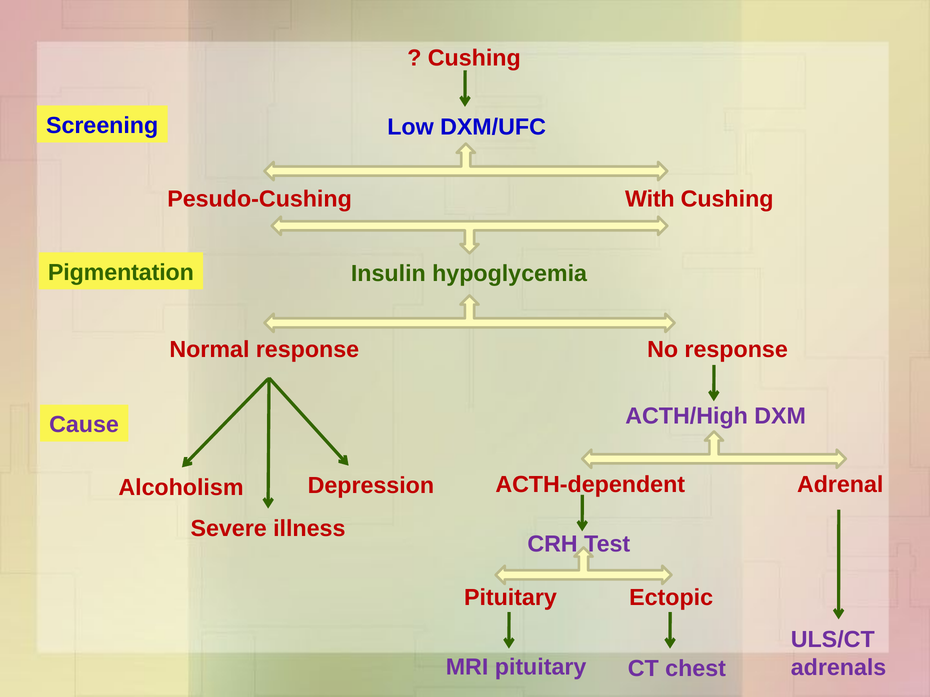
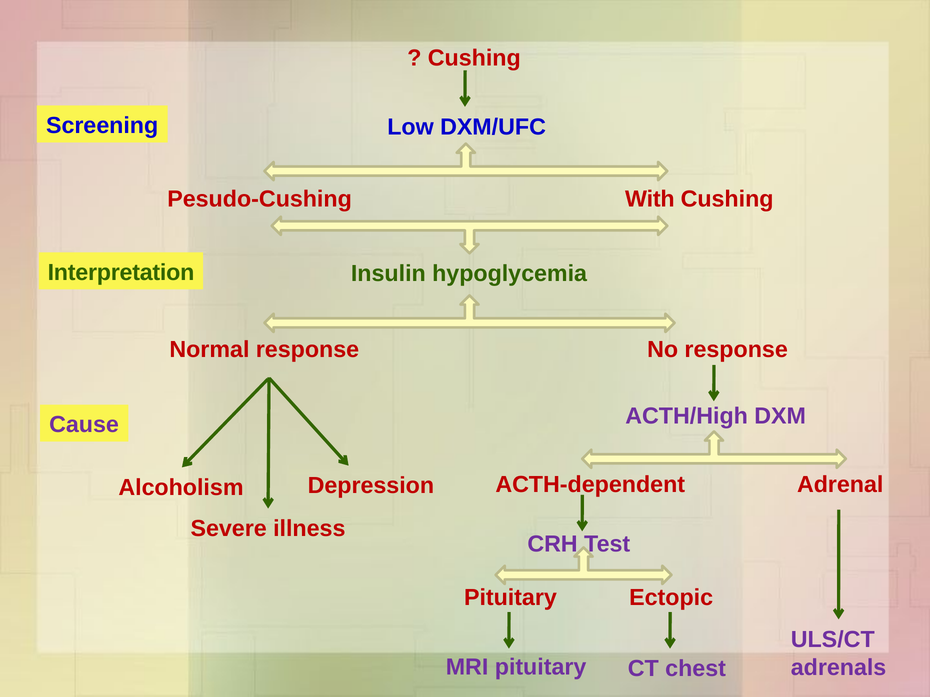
Pigmentation: Pigmentation -> Interpretation
